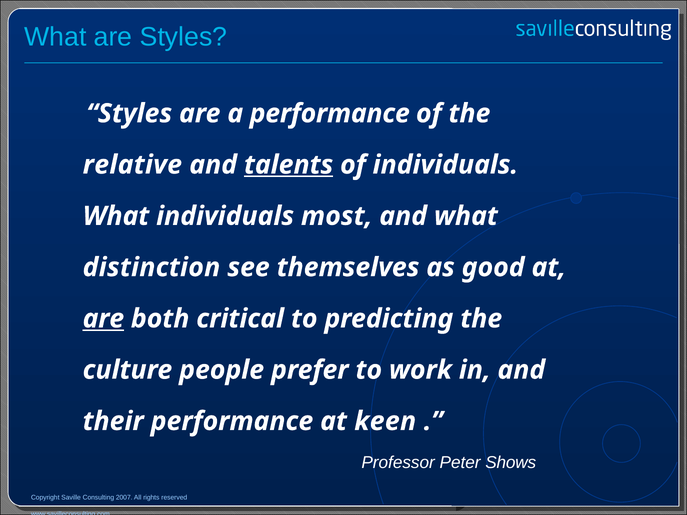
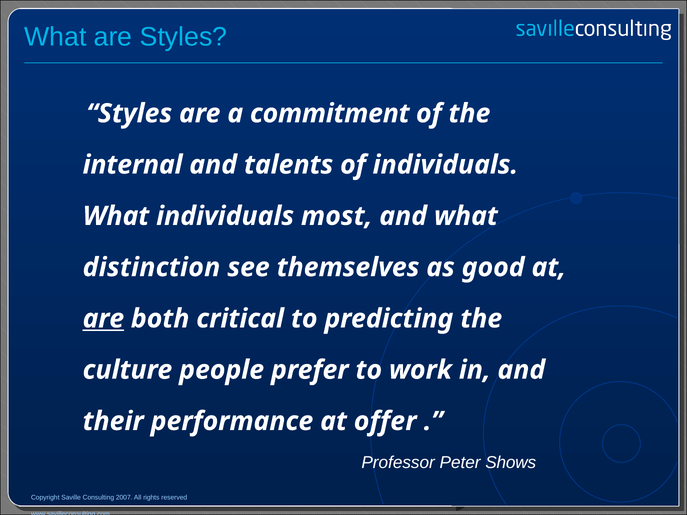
a performance: performance -> commitment
relative: relative -> internal
talents underline: present -> none
keen: keen -> offer
